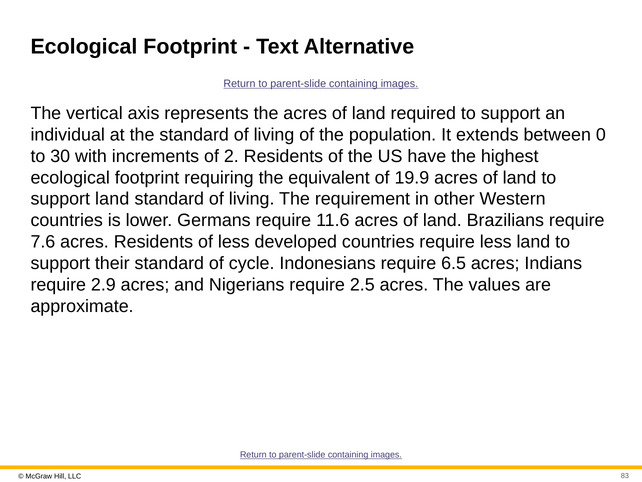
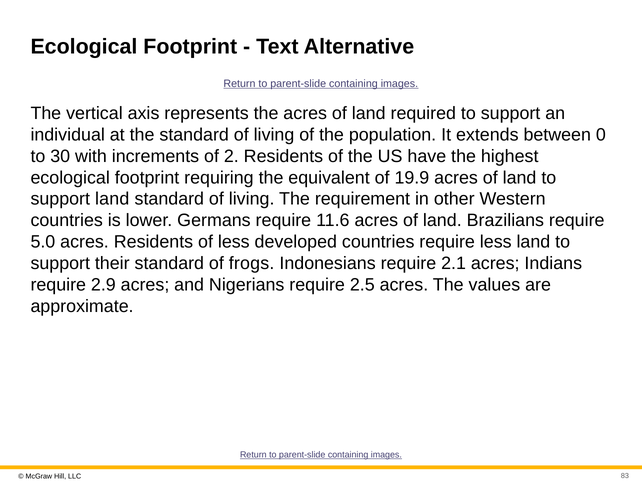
7.6: 7.6 -> 5.0
cycle: cycle -> frogs
6.5: 6.5 -> 2.1
